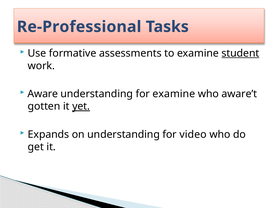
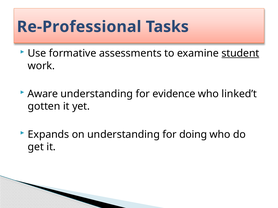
for examine: examine -> evidence
aware’t: aware’t -> linked’t
yet underline: present -> none
video: video -> doing
